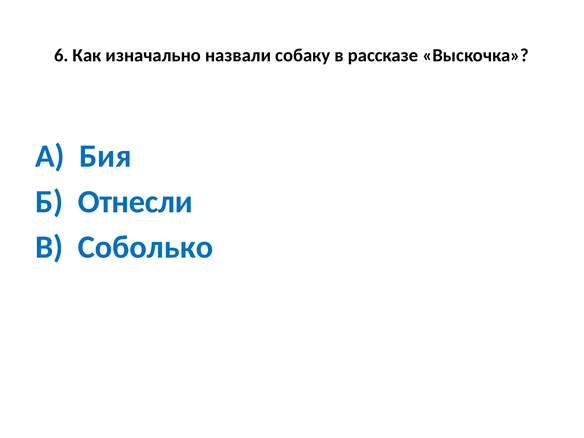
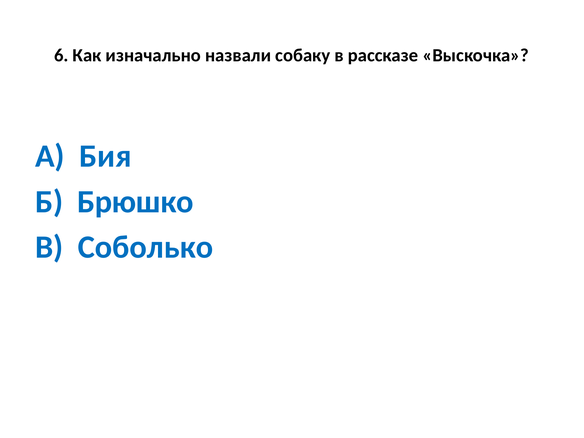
Отнесли: Отнесли -> Брюшко
